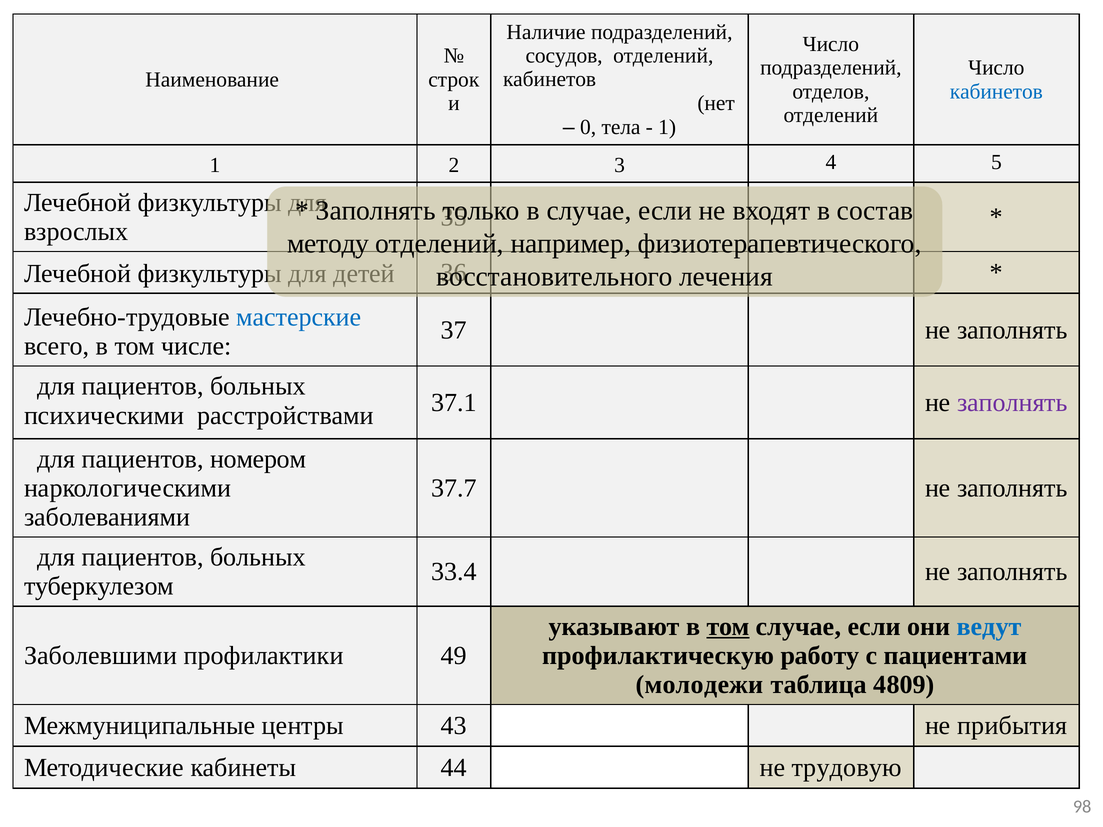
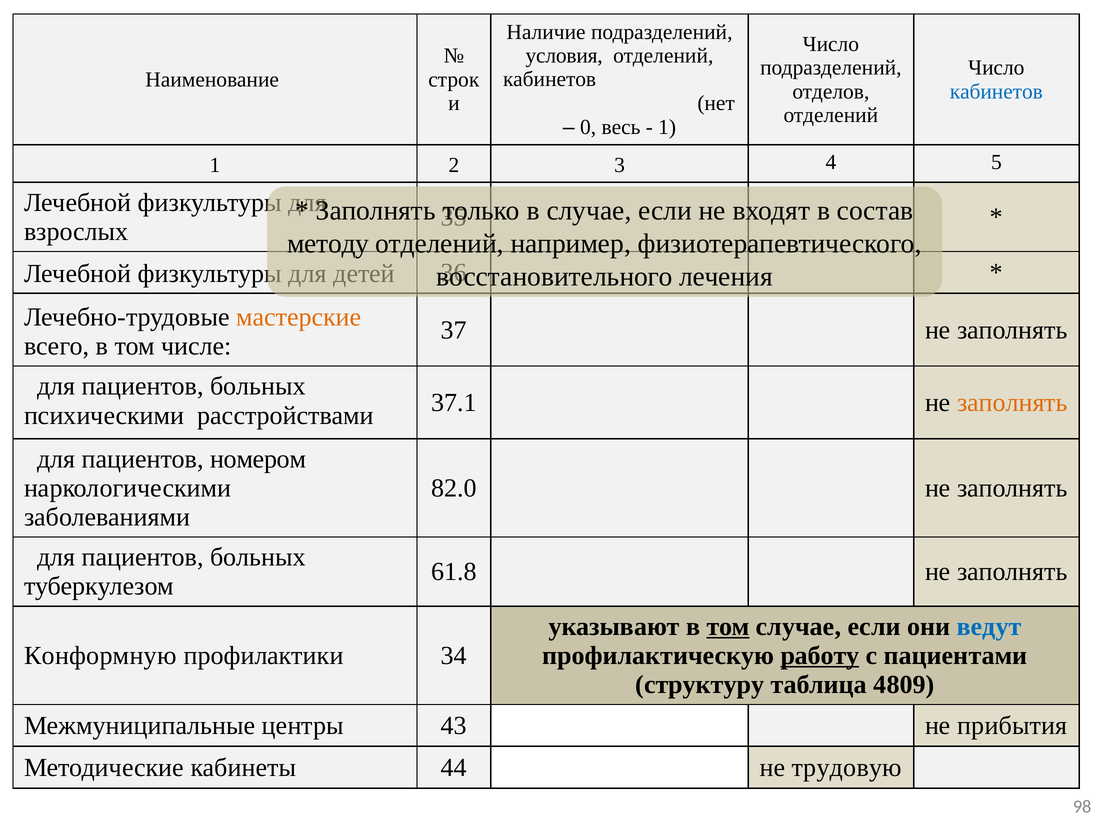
сосудов: сосудов -> условия
тела: тела -> весь
мастерские colour: blue -> orange
заполнять at (1012, 403) colour: purple -> orange
37.7: 37.7 -> 82.0
33.4: 33.4 -> 61.8
Заболевшими: Заболевшими -> Конформную
49: 49 -> 34
работу underline: none -> present
молодежи: молодежи -> структуру
